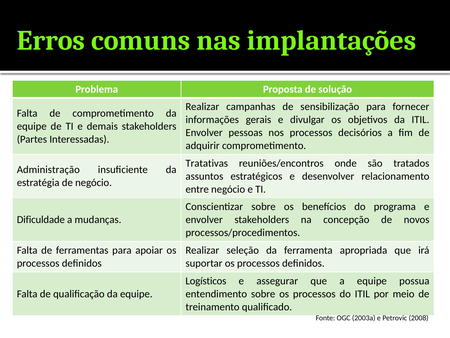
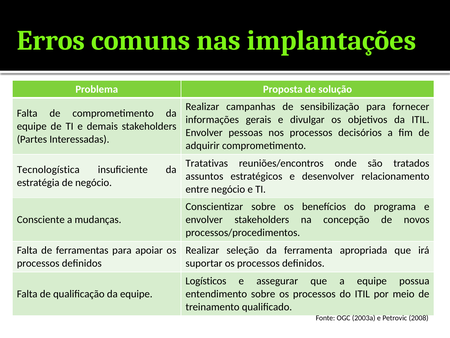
Administração: Administração -> Tecnologística
Dificuldade: Dificuldade -> Consciente
